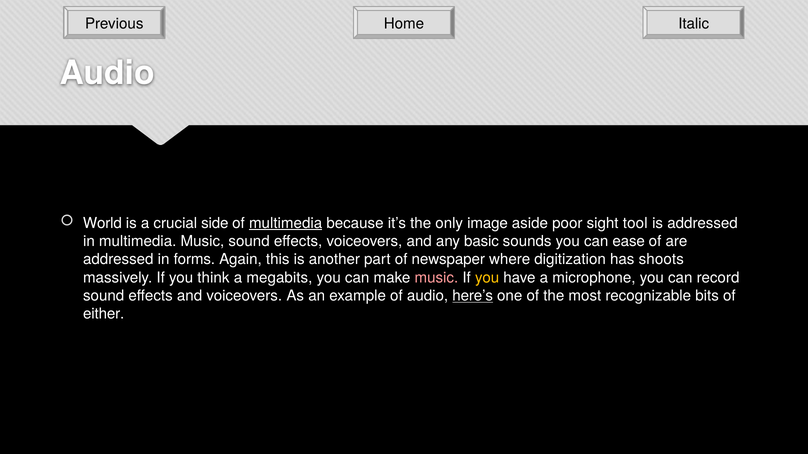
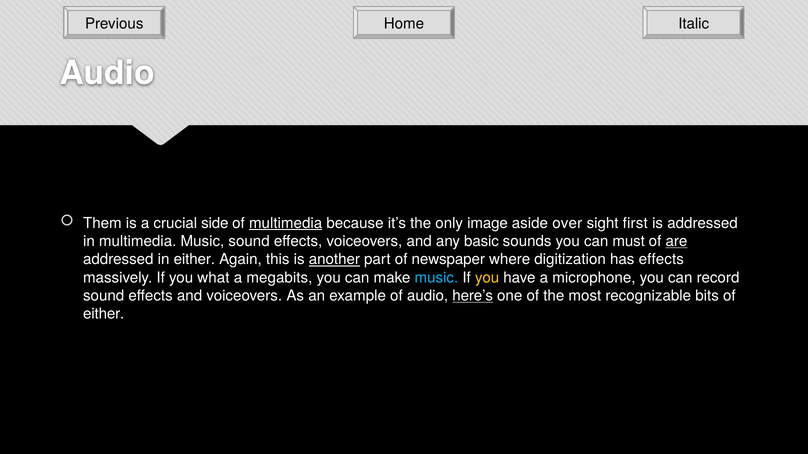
World: World -> Them
poor: poor -> over
tool: tool -> first
ease: ease -> must
are underline: none -> present
in forms: forms -> either
another underline: none -> present
has shoots: shoots -> effects
think: think -> what
music at (436, 278) colour: pink -> light blue
